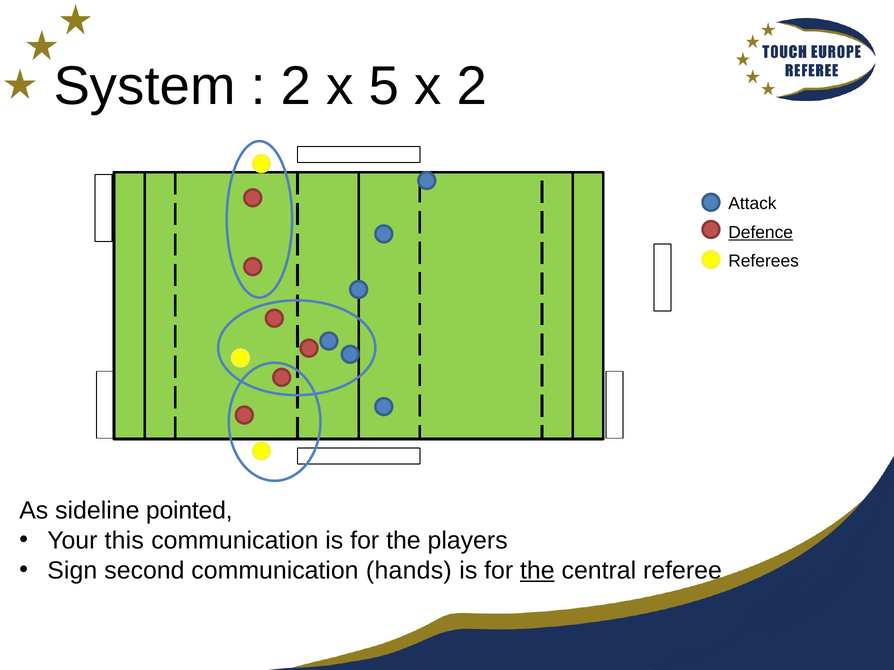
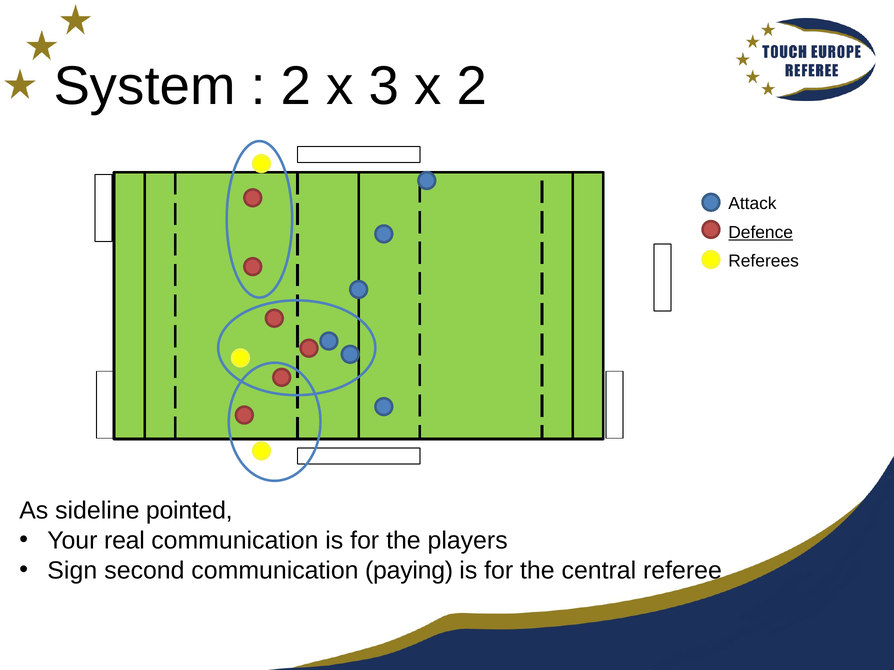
5: 5 -> 3
this: this -> real
hands: hands -> paying
the at (537, 571) underline: present -> none
